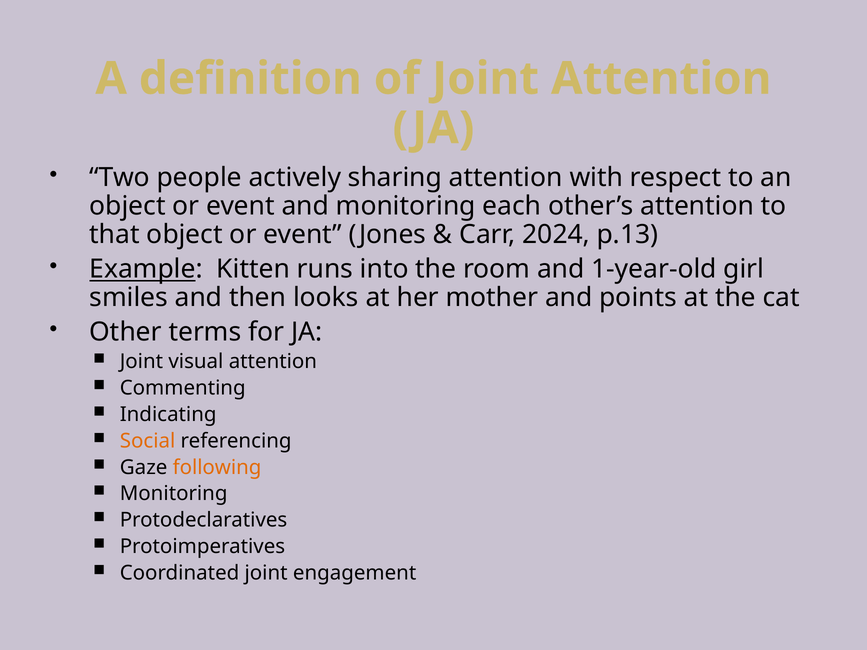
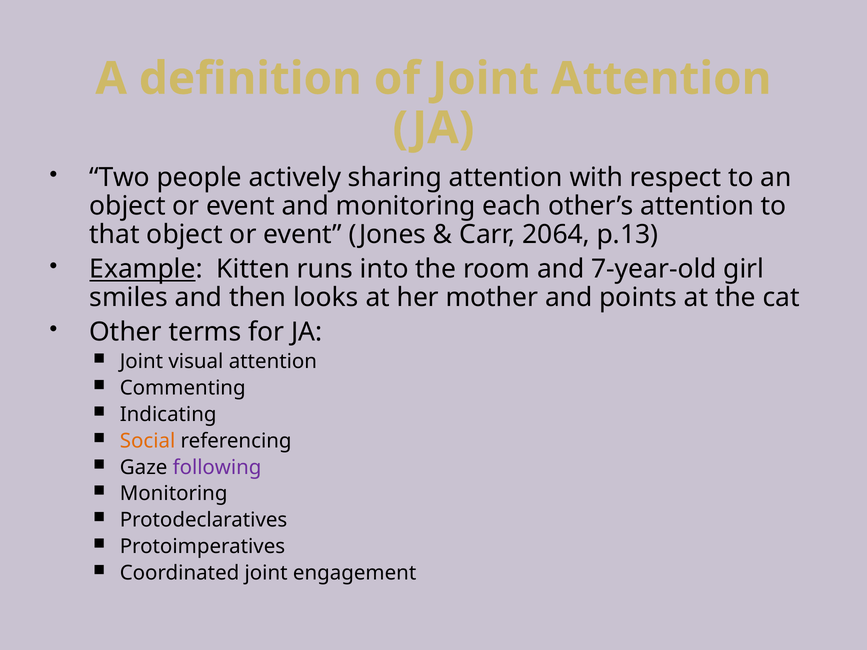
2024: 2024 -> 2064
1-year-old: 1-year-old -> 7-year-old
following colour: orange -> purple
